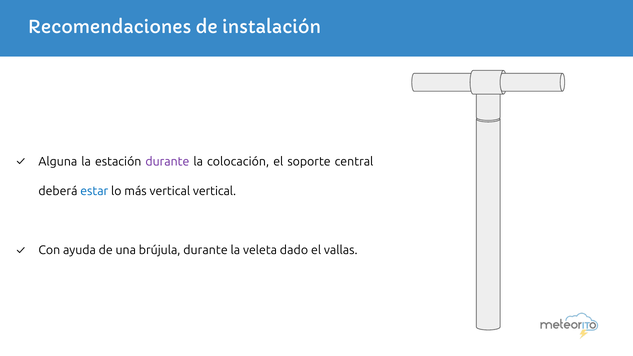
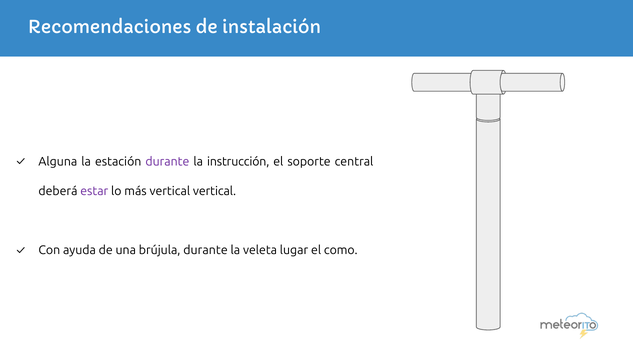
colocación: colocación -> instrucción
estar colour: blue -> purple
dado: dado -> lugar
vallas: vallas -> como
